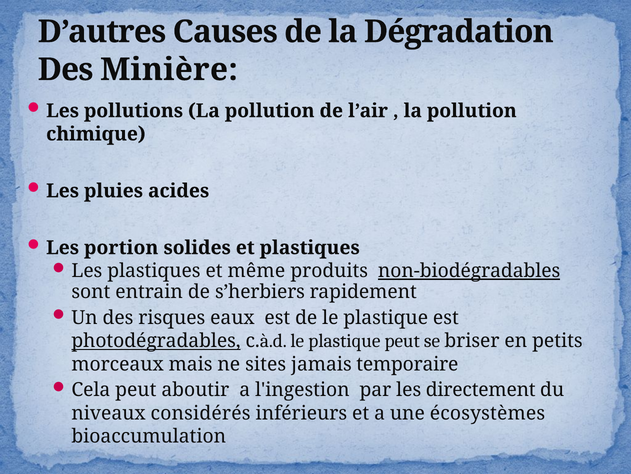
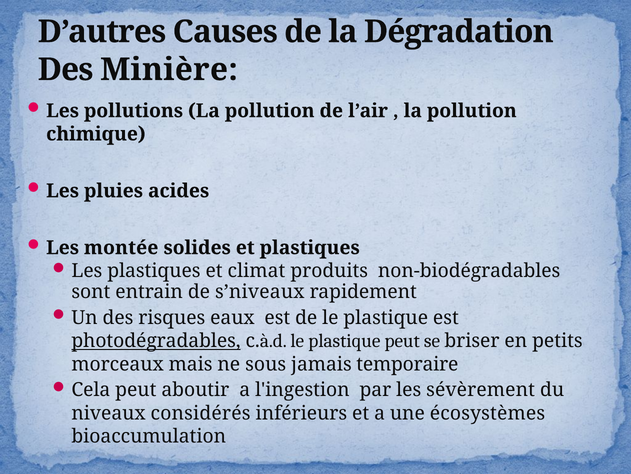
portion: portion -> montée
même: même -> climat
non-biodégradables underline: present -> none
s’herbiers: s’herbiers -> s’niveaux
sites: sites -> sous
directement: directement -> sévèrement
